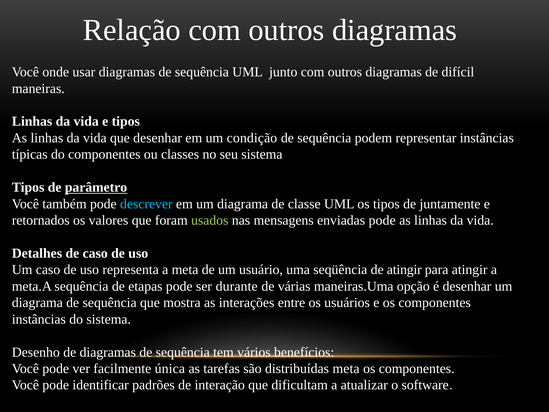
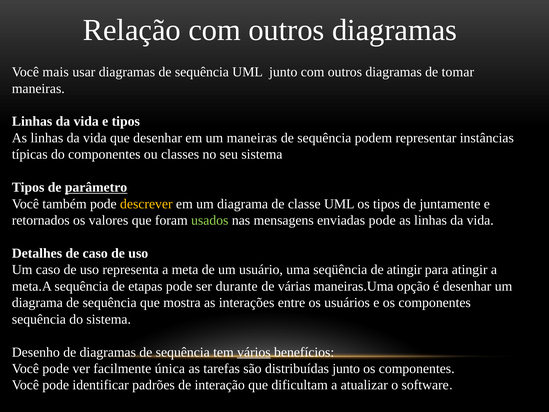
onde: onde -> mais
difícil: difícil -> tomar
um condição: condição -> maneiras
descrever colour: light blue -> yellow
instâncias at (39, 319): instâncias -> sequência
vários underline: none -> present
distribuídas meta: meta -> junto
